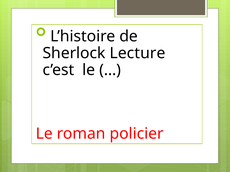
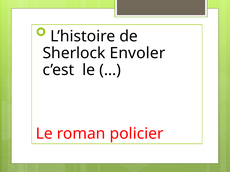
Lecture: Lecture -> Envoler
